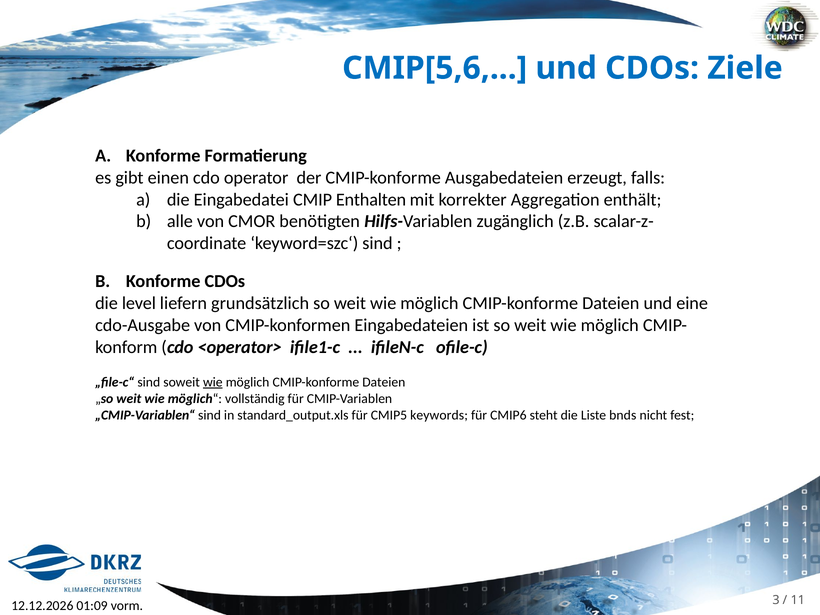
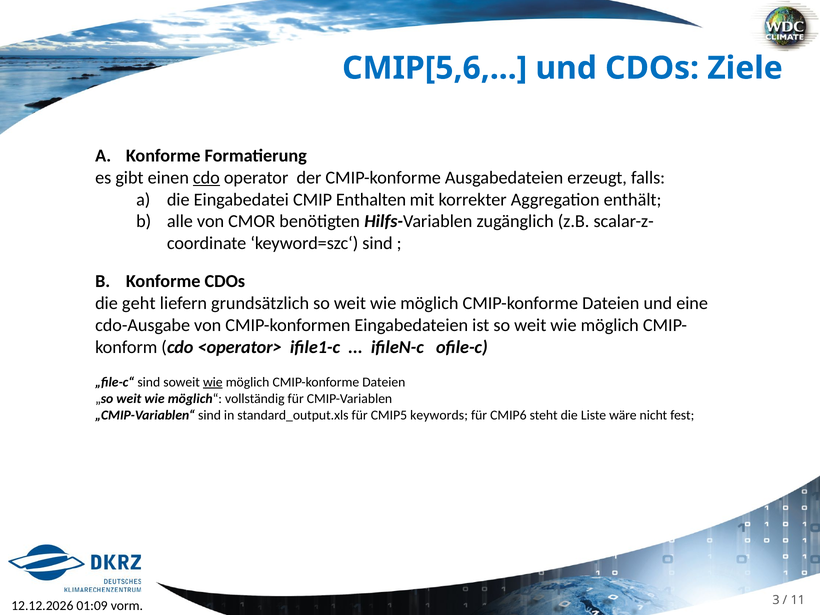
cdo at (206, 178) underline: none -> present
level: level -> geht
bnds: bnds -> wäre
